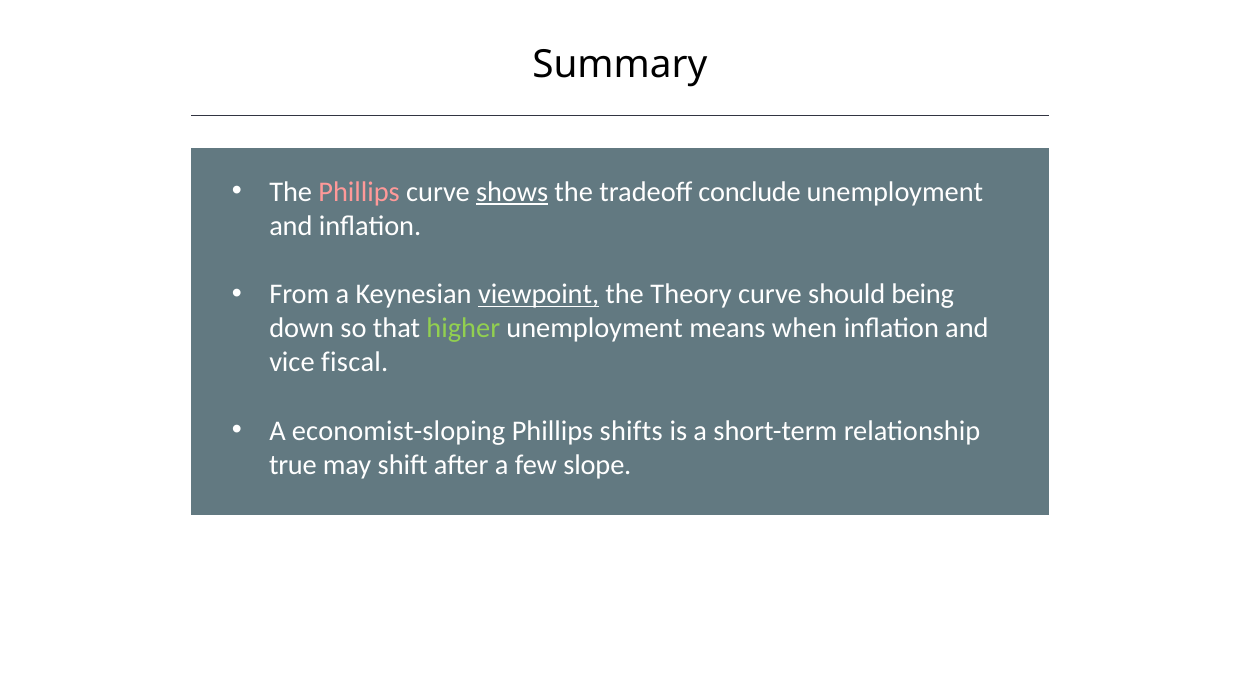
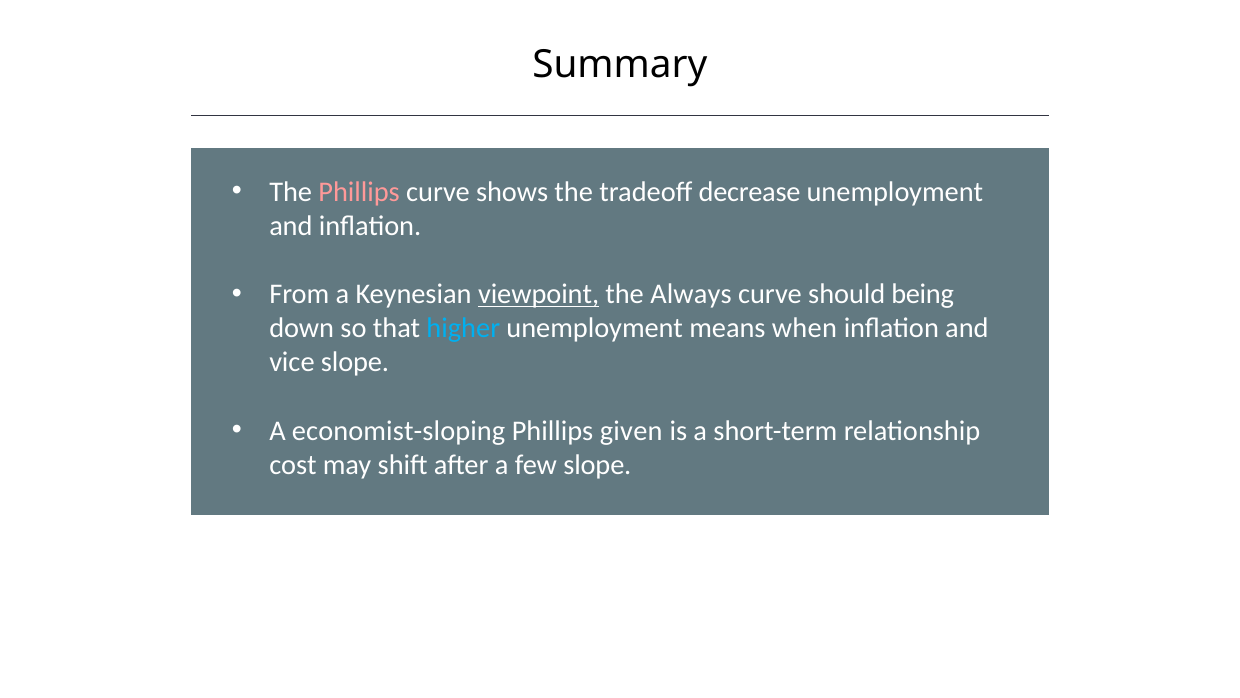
shows underline: present -> none
conclude: conclude -> decrease
Theory: Theory -> Always
higher colour: light green -> light blue
vice fiscal: fiscal -> slope
shifts: shifts -> given
true: true -> cost
